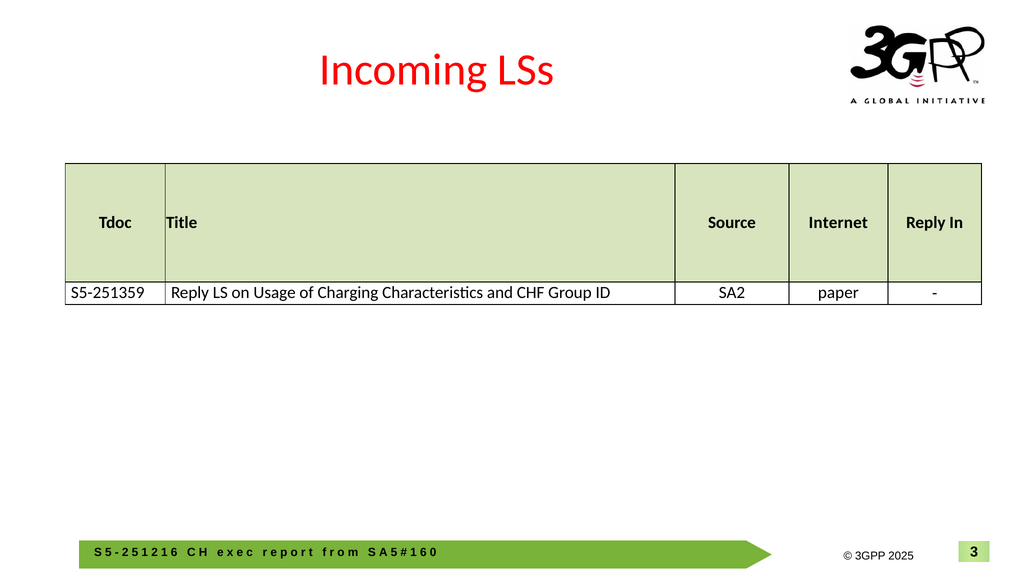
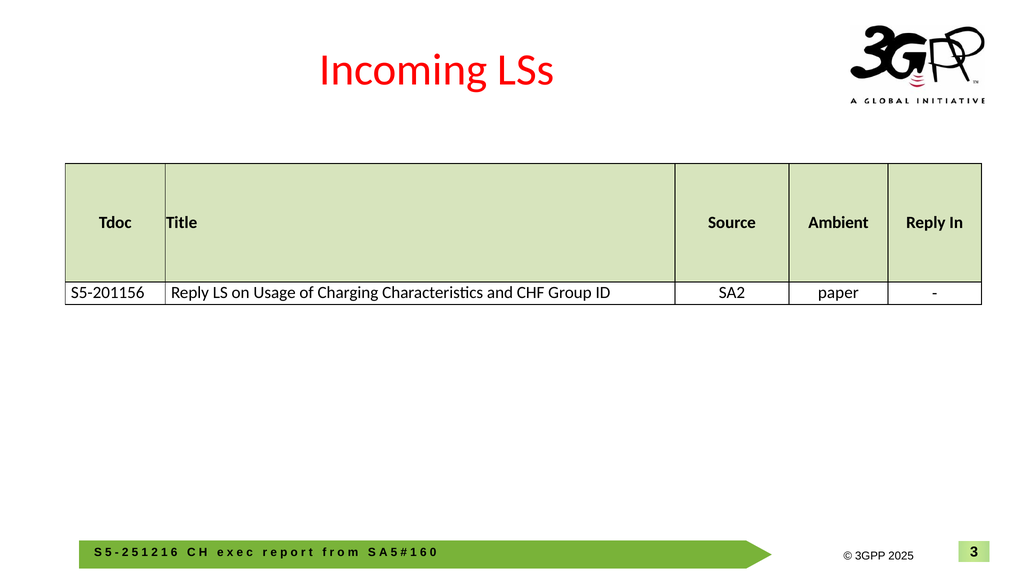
Internet: Internet -> Ambient
S5-251359: S5-251359 -> S5-201156
